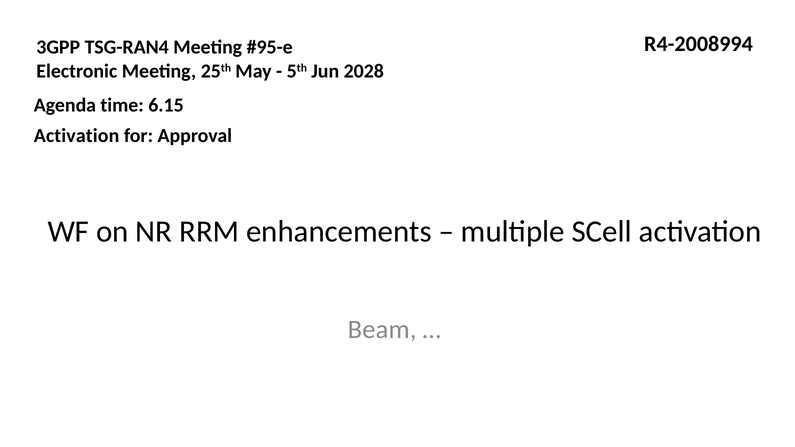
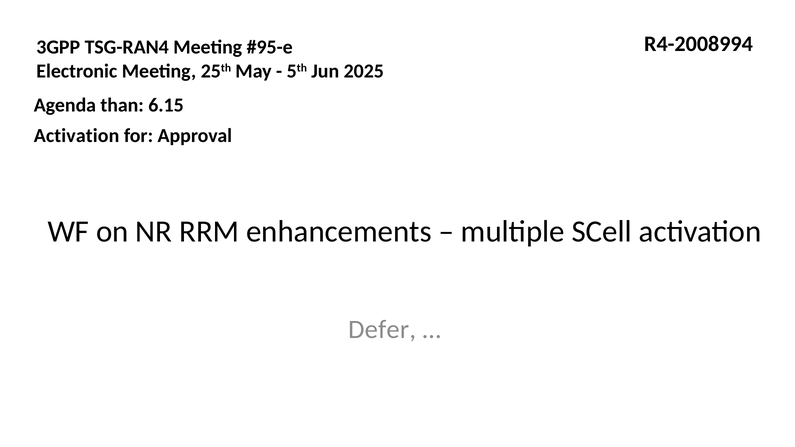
2028: 2028 -> 2025
time: time -> than
Beam: Beam -> Defer
